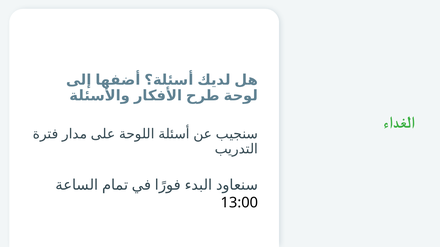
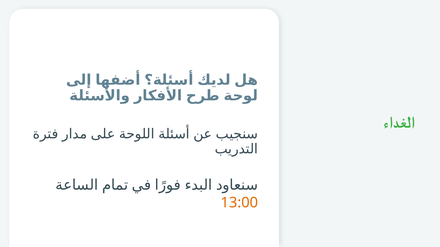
13:00 colour: black -> orange
